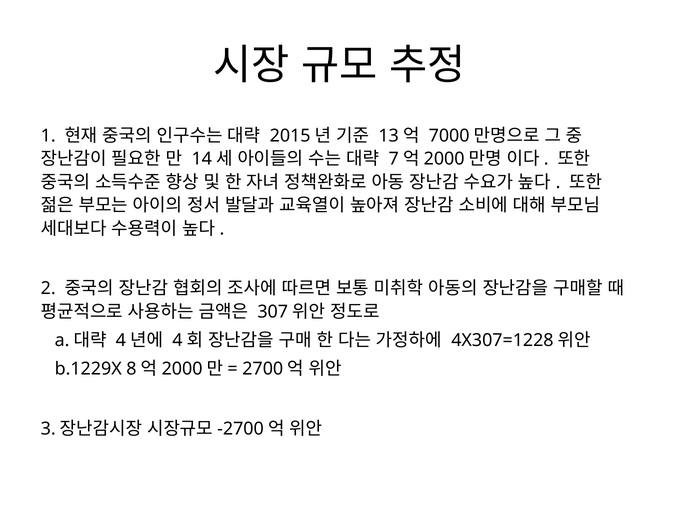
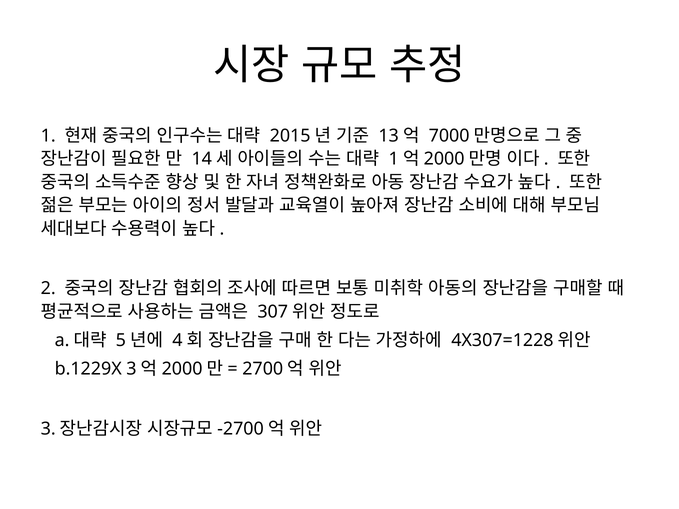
7 at (394, 159): 7 -> 1
4 at (121, 340): 4 -> 5
b.1229X 8: 8 -> 3
